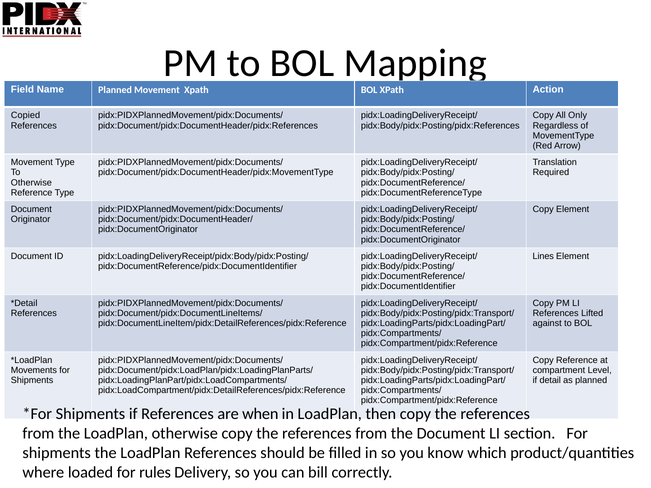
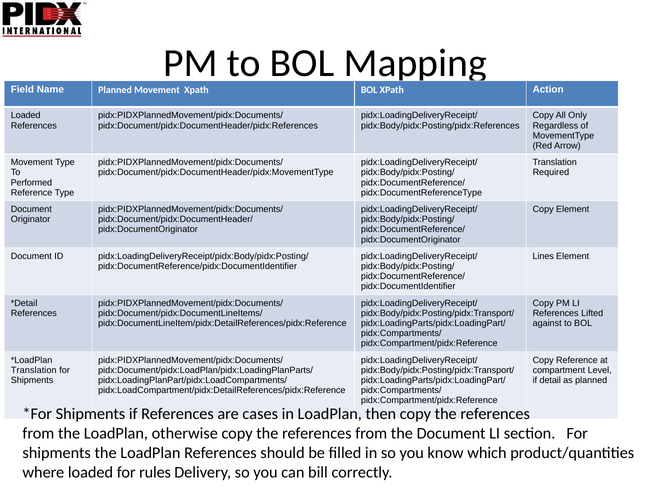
Copied at (26, 116): Copied -> Loaded
Otherwise at (31, 183): Otherwise -> Performed
Movements at (34, 370): Movements -> Translation
when: when -> cases
